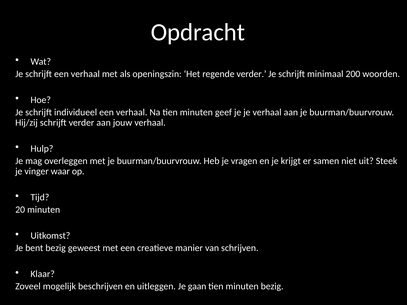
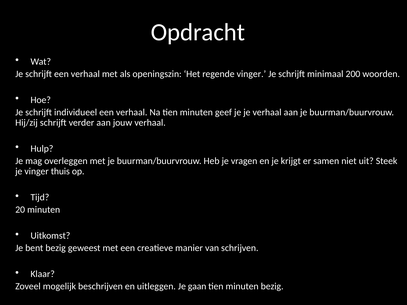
regende verder: verder -> vinger
waar: waar -> thuis
